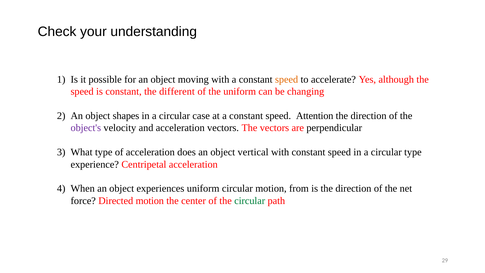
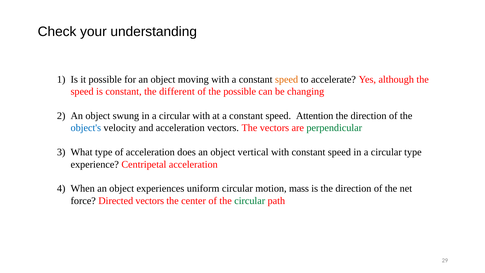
the uniform: uniform -> possible
shapes: shapes -> swung
circular case: case -> with
object's colour: purple -> blue
perpendicular colour: black -> green
from: from -> mass
Directed motion: motion -> vectors
